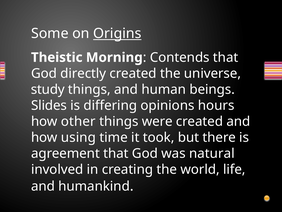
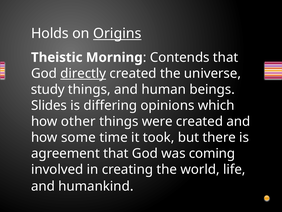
Some: Some -> Holds
directly underline: none -> present
hours: hours -> which
using: using -> some
natural: natural -> coming
